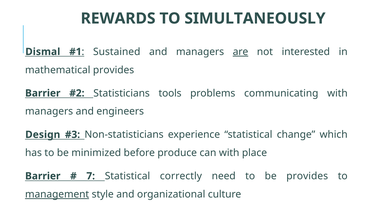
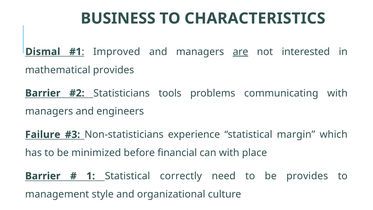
REWARDS: REWARDS -> BUSINESS
SIMULTANEOUSLY: SIMULTANEOUSLY -> CHARACTERISTICS
Sustained: Sustained -> Improved
Design: Design -> Failure
change: change -> margin
produce: produce -> financial
7: 7 -> 1
management underline: present -> none
